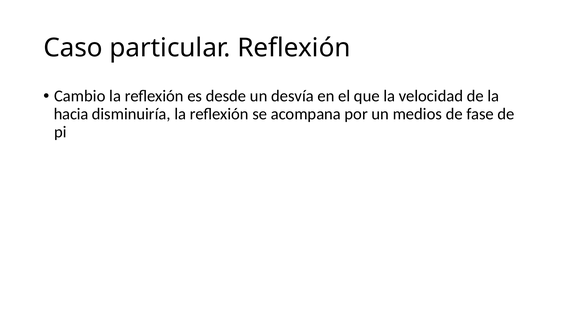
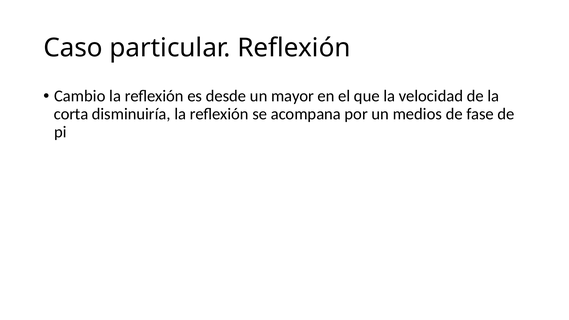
desvía: desvía -> mayor
hacia: hacia -> corta
